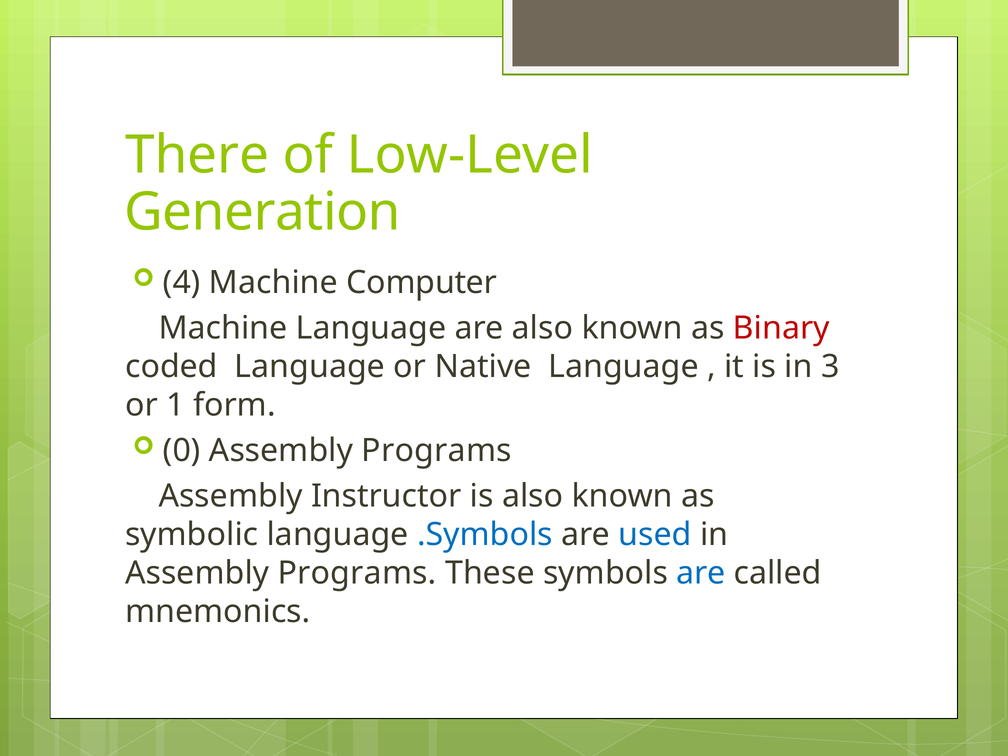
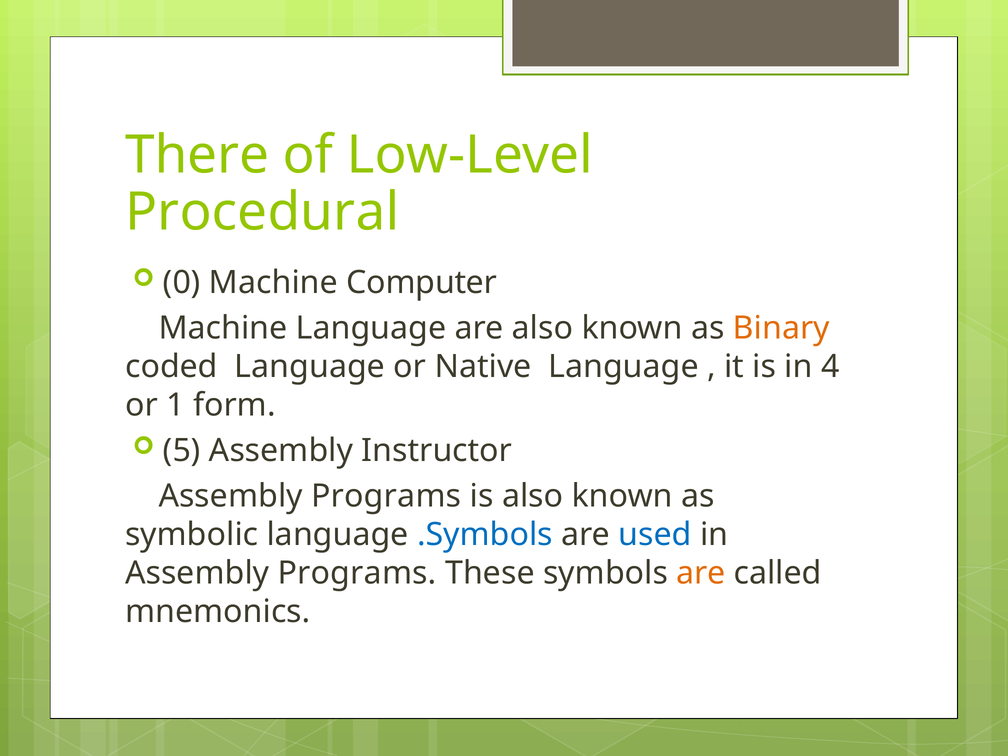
Generation: Generation -> Procedural
4: 4 -> 0
Binary colour: red -> orange
3: 3 -> 4
0: 0 -> 5
Programs at (437, 451): Programs -> Instructor
Instructor at (386, 496): Instructor -> Programs
are at (701, 573) colour: blue -> orange
